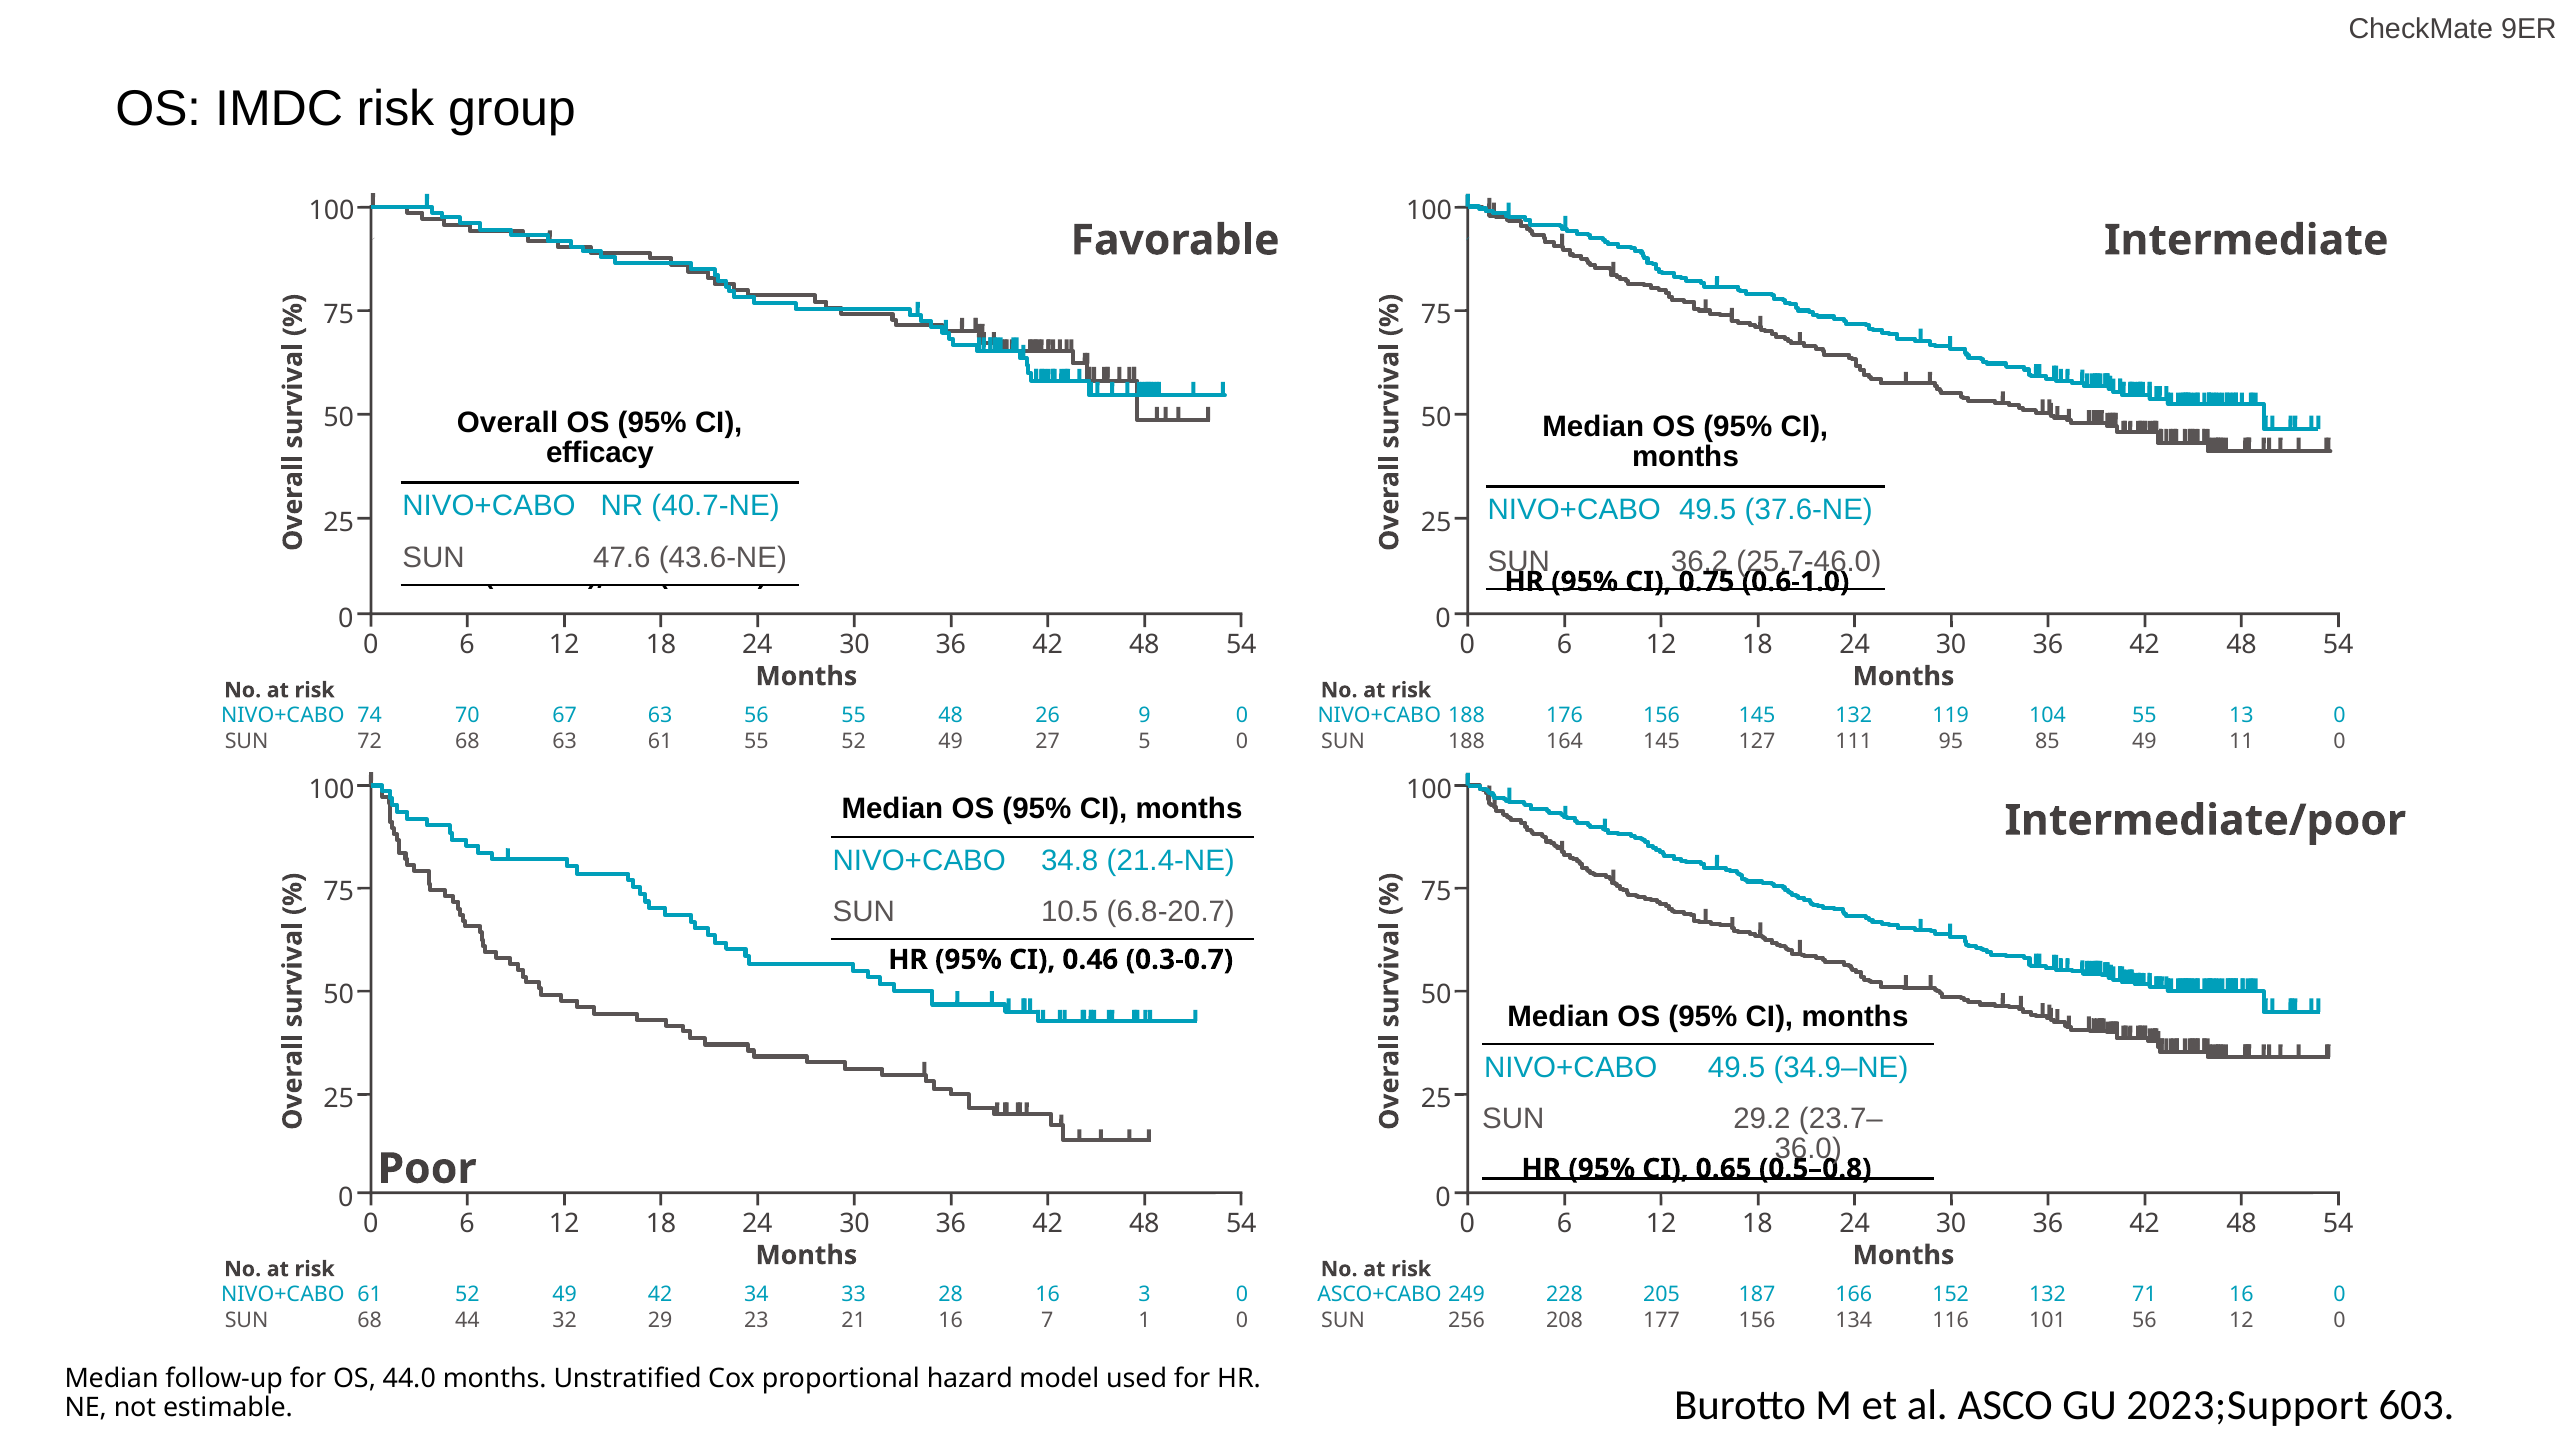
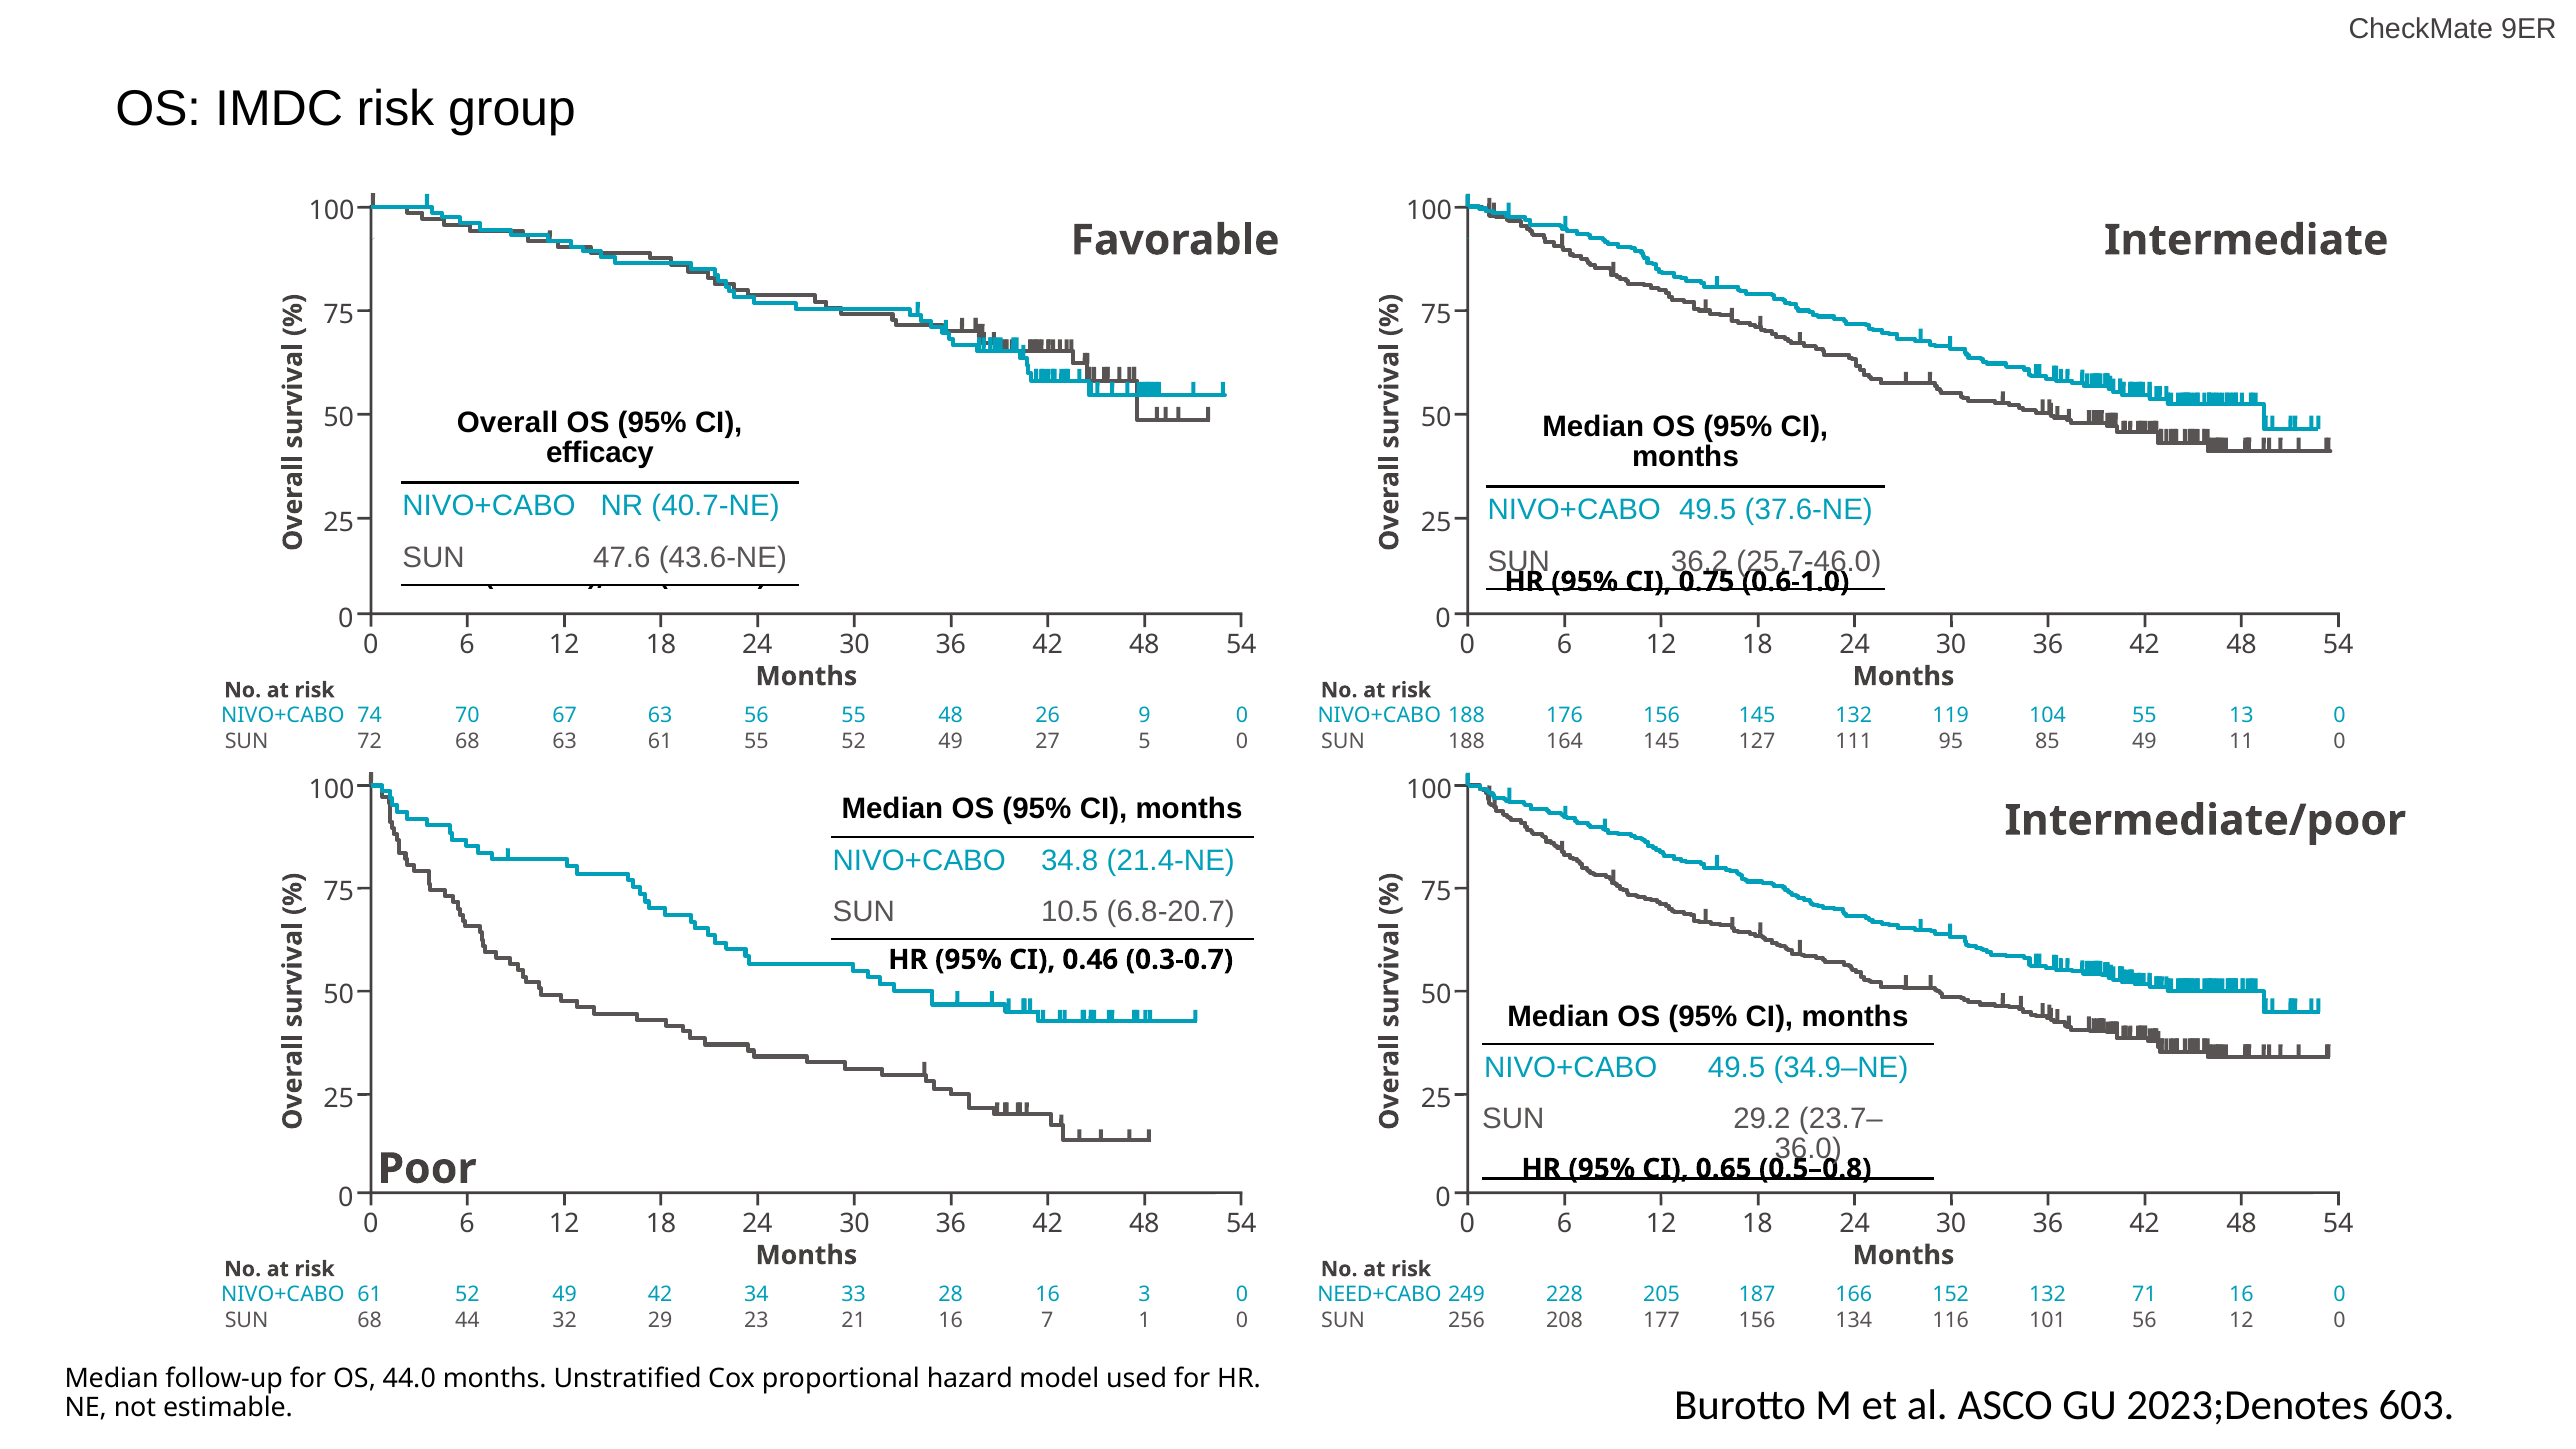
ASCO+CABO: ASCO+CABO -> NEED+CABO
2023;Support: 2023;Support -> 2023;Denotes
